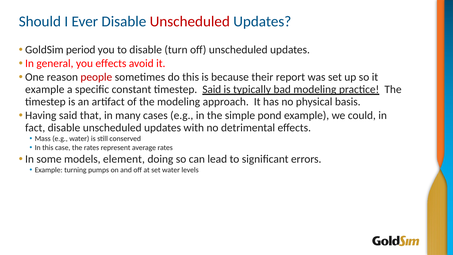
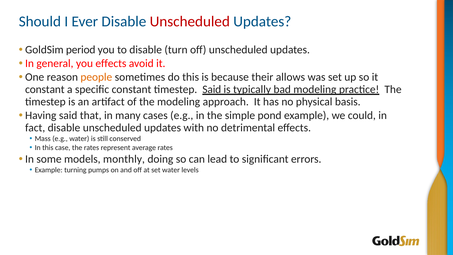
people colour: red -> orange
report: report -> allows
example at (45, 89): example -> constant
element: element -> monthly
